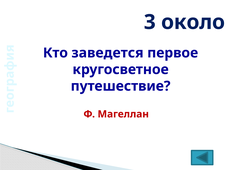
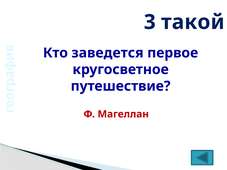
около: около -> такой
